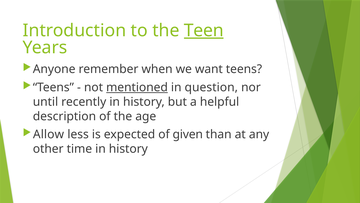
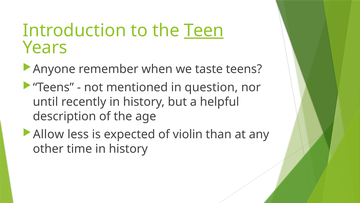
want: want -> taste
mentioned underline: present -> none
given: given -> violin
